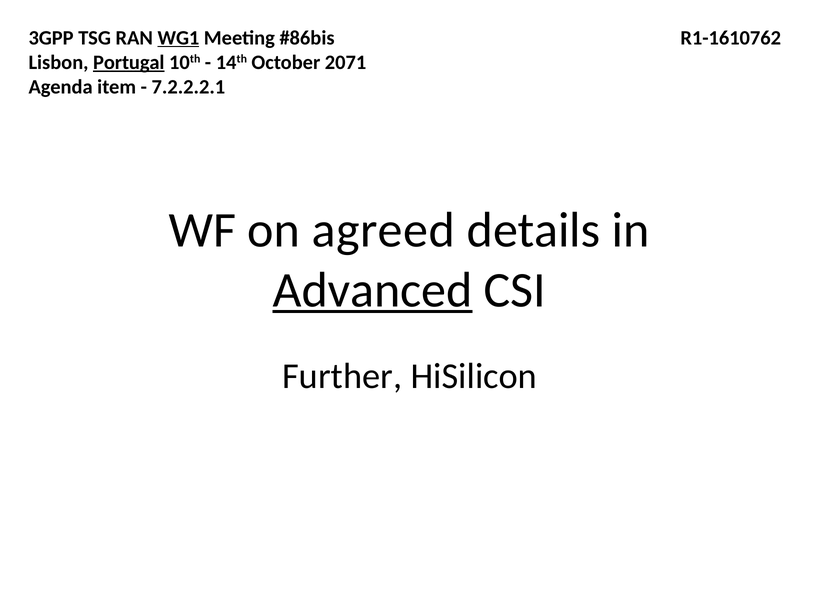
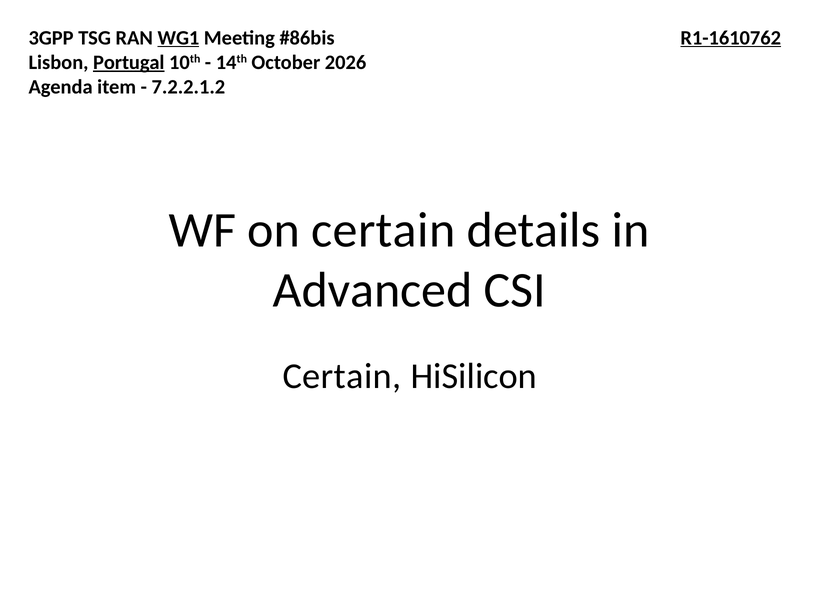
R1-1610762 underline: none -> present
2071: 2071 -> 2026
7.2.2.2.1: 7.2.2.2.1 -> 7.2.2.1.2
on agreed: agreed -> certain
Advanced underline: present -> none
Further at (342, 377): Further -> Certain
